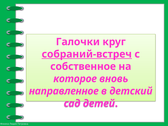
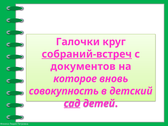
собственное: собственное -> документов
направленное: направленное -> совокупность
сад underline: none -> present
